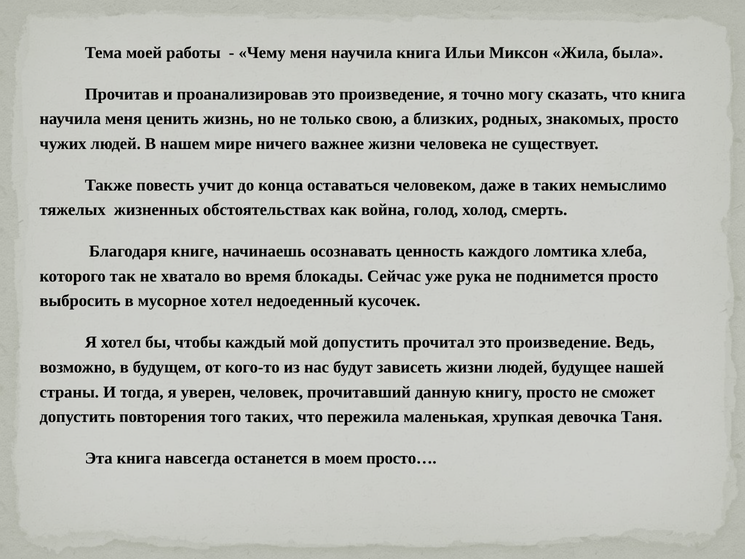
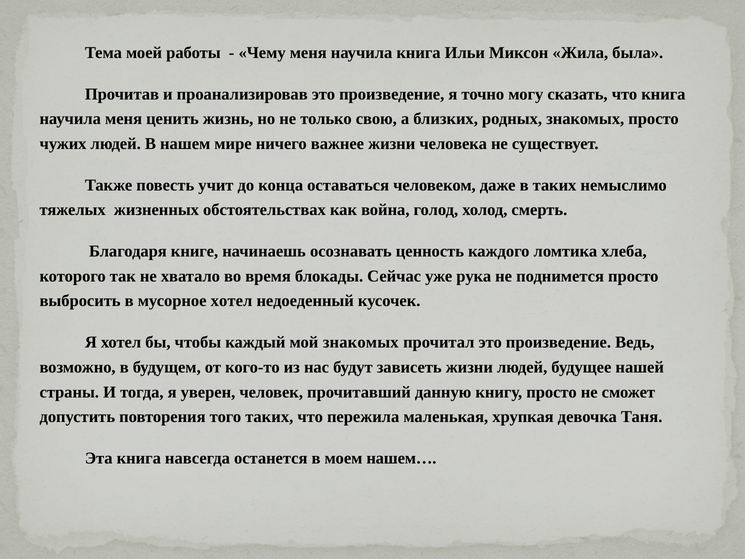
мой допустить: допустить -> знакомых
просто…: просто… -> нашем…
